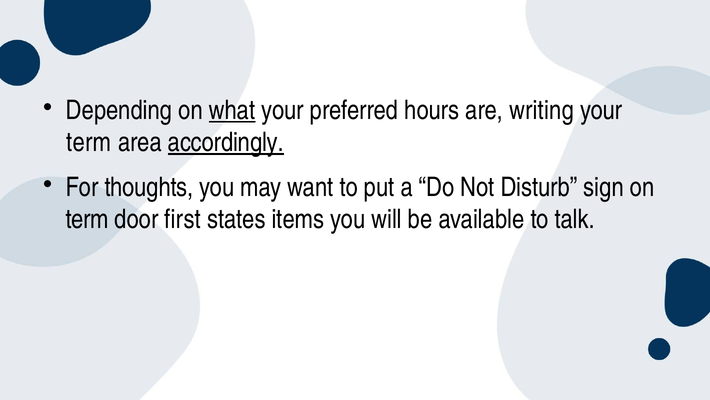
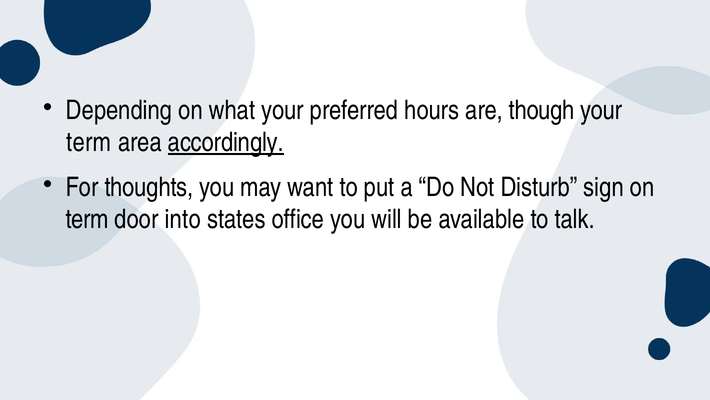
what underline: present -> none
writing: writing -> though
first: first -> into
items: items -> office
